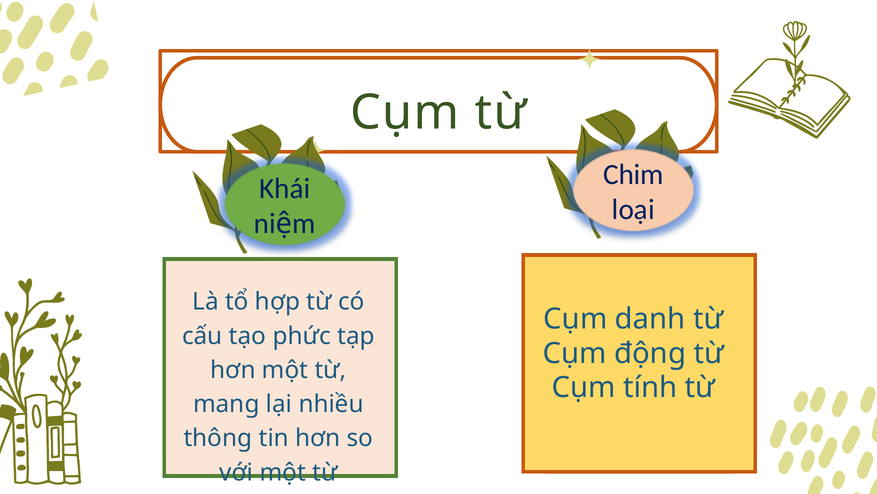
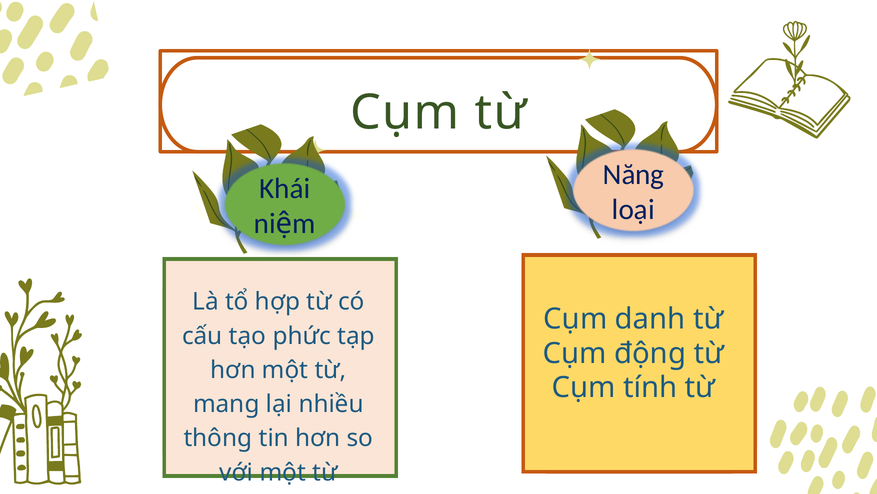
Chim: Chim -> Năng
